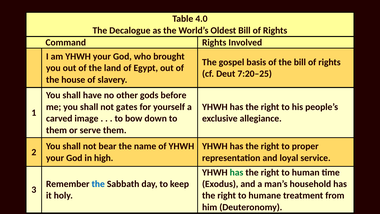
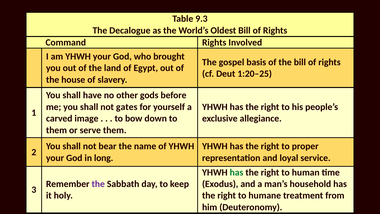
4.0: 4.0 -> 9.3
7:20–25: 7:20–25 -> 1:20–25
high: high -> long
the at (98, 184) colour: blue -> purple
